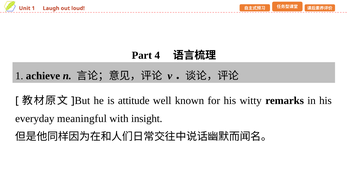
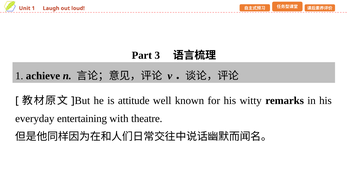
4: 4 -> 3
meaningful: meaningful -> entertaining
insight: insight -> theatre
